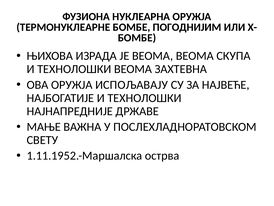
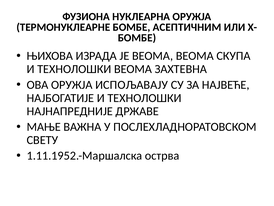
ПОГОДНИЈИМ: ПОГОДНИЈИМ -> АСЕПТИЧНИМ
